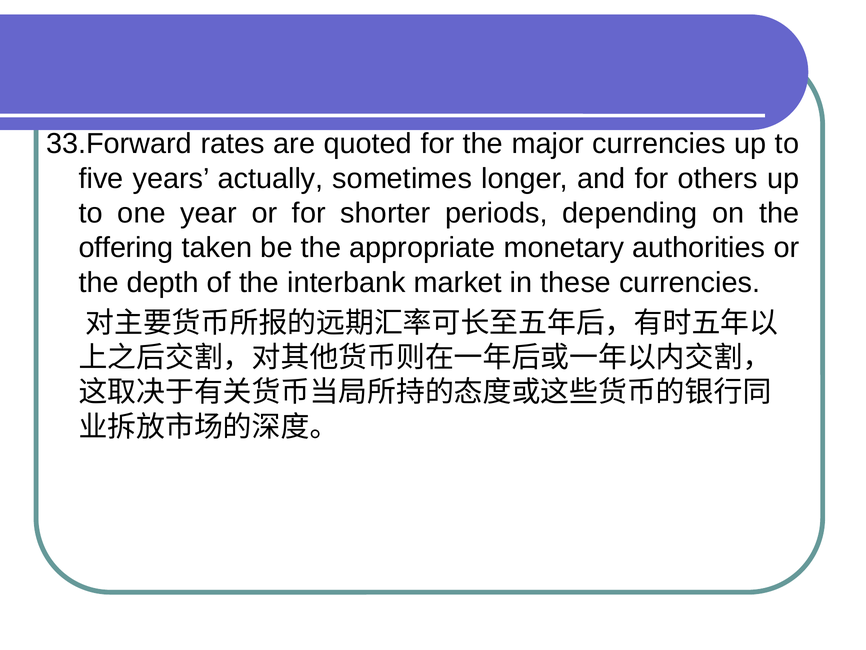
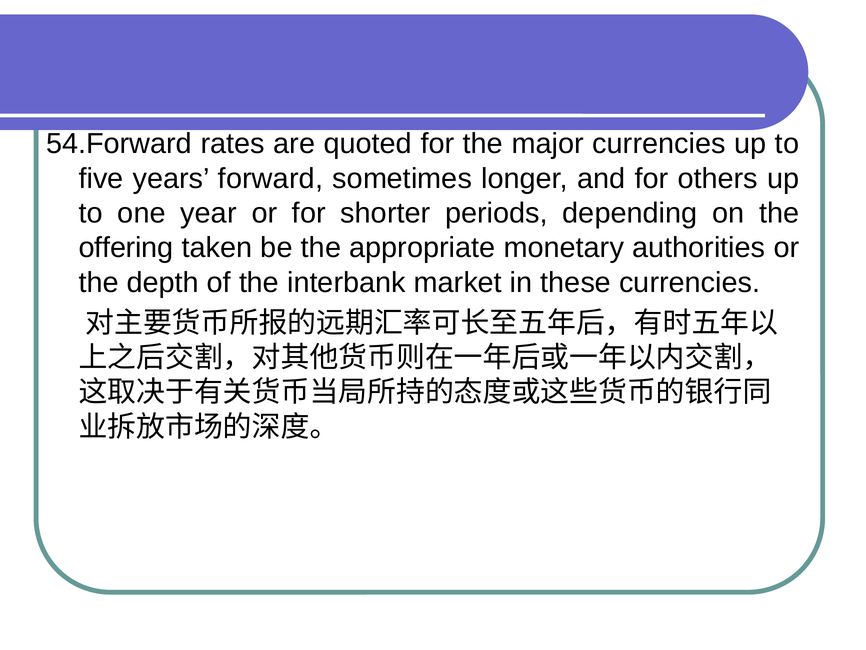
33.Forward: 33.Forward -> 54.Forward
actually: actually -> forward
